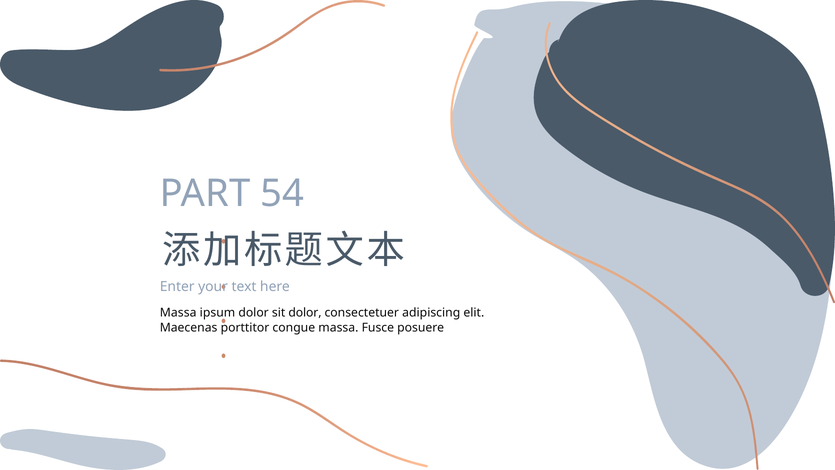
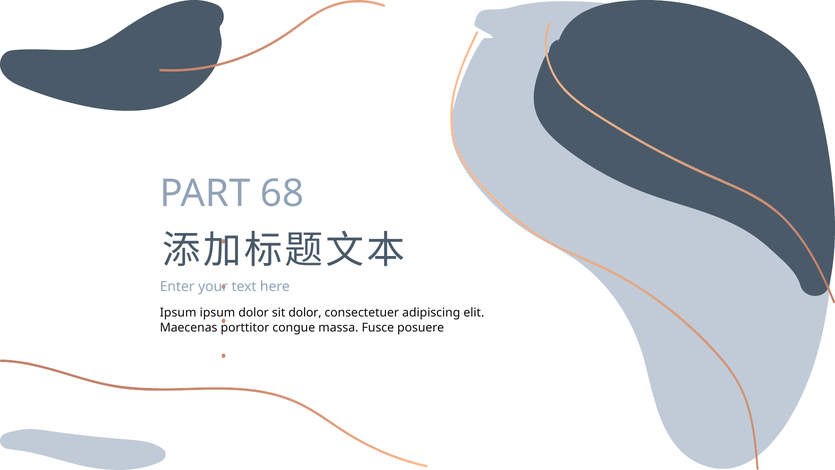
54: 54 -> 68
Massa at (178, 313): Massa -> Ipsum
